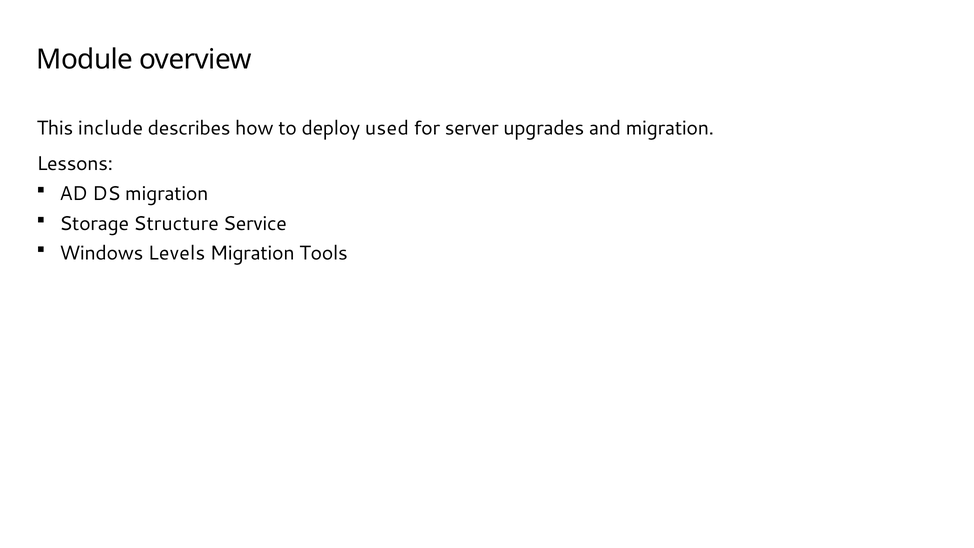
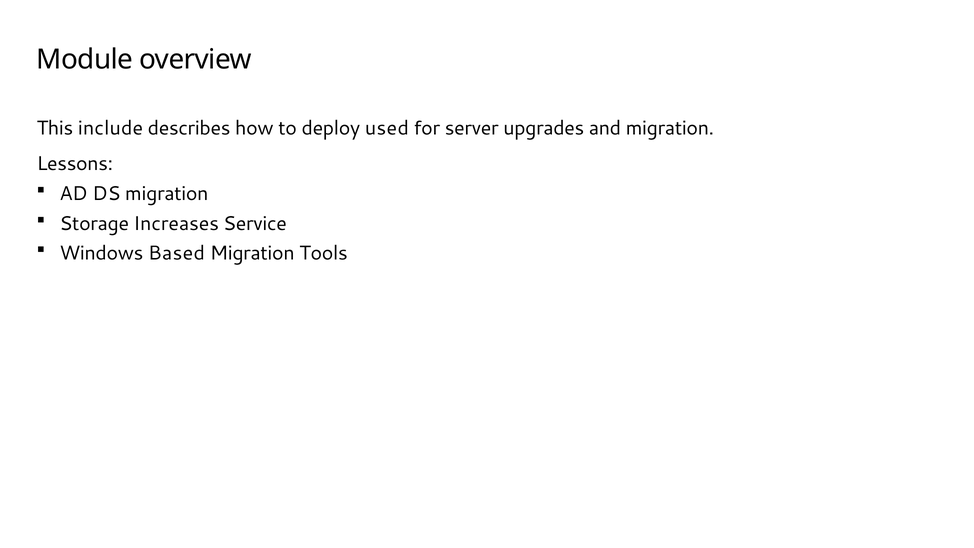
Structure: Structure -> Increases
Levels: Levels -> Based
